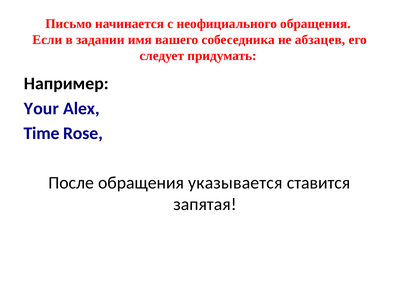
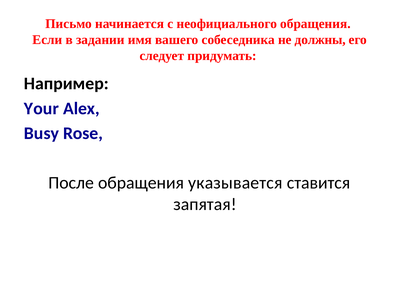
абзацев: абзацев -> должны
Time: Time -> Busy
